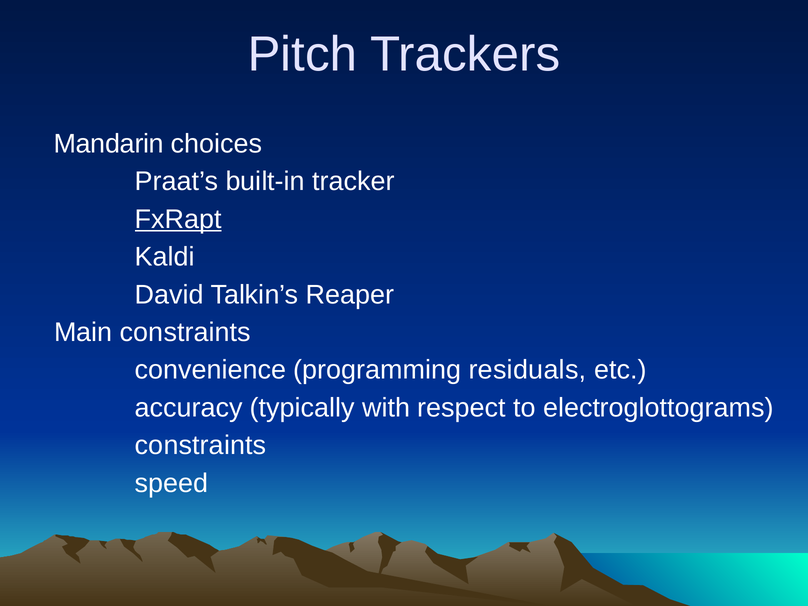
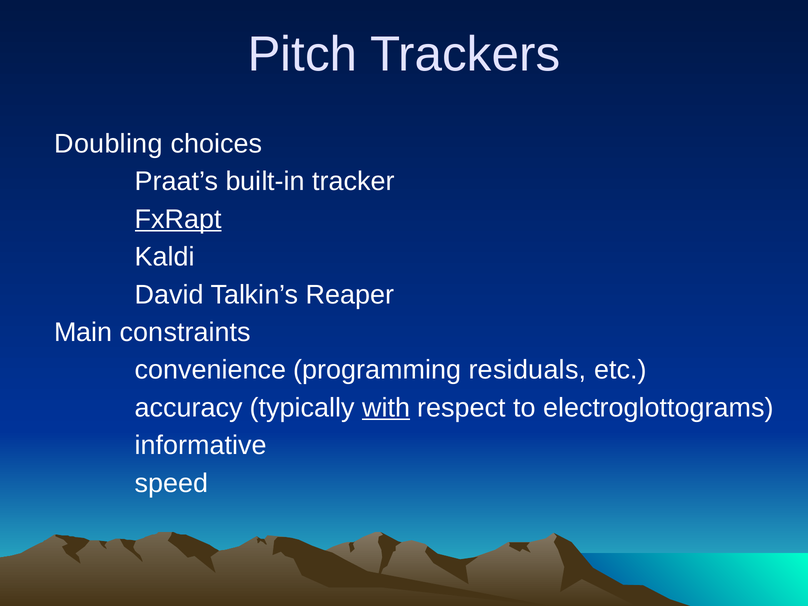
Mandarin: Mandarin -> Doubling
with underline: none -> present
constraints at (201, 445): constraints -> informative
